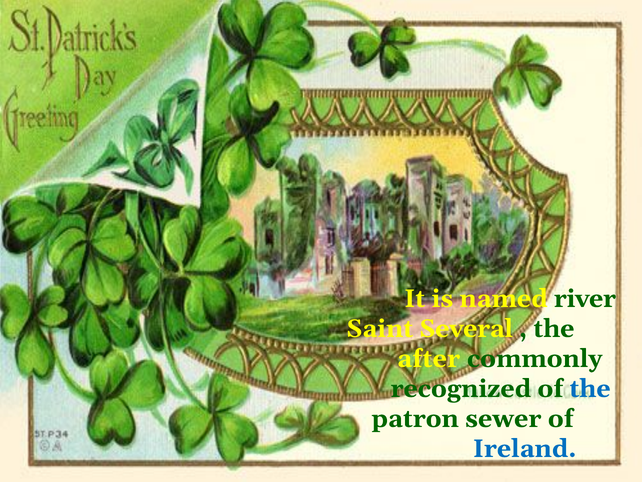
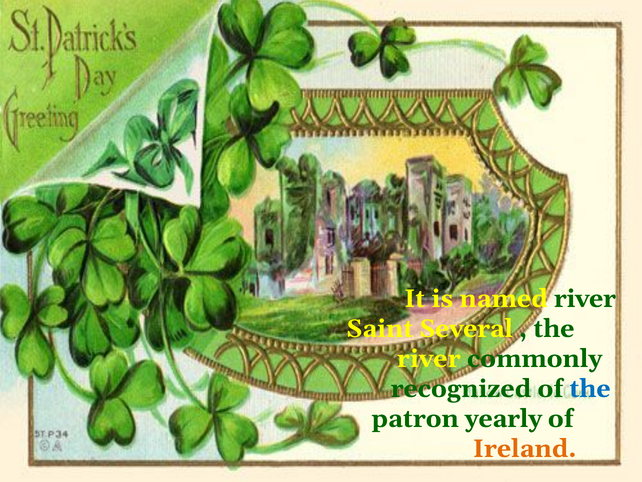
after at (429, 358): after -> river
sewer: sewer -> yearly
Ireland colour: blue -> orange
